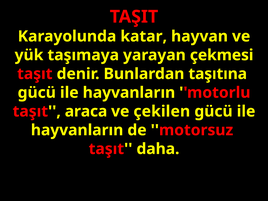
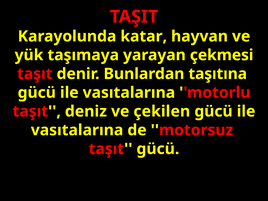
hayvanların at (129, 93): hayvanların -> vasıtalarına
araca: araca -> deniz
hayvanların at (77, 130): hayvanların -> vasıtalarına
taşıt daha: daha -> gücü
